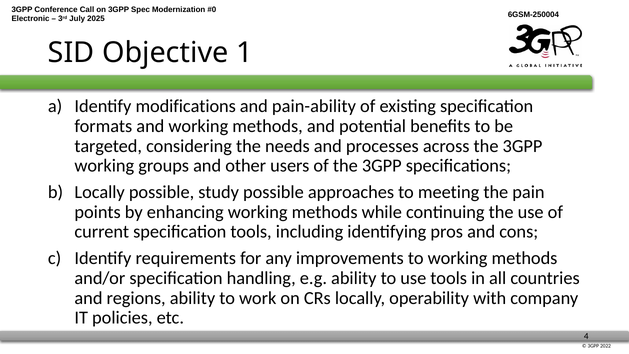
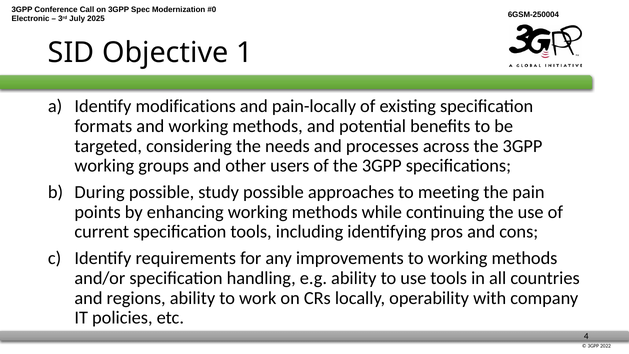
pain-ability: pain-ability -> pain-locally
Locally at (100, 192): Locally -> During
